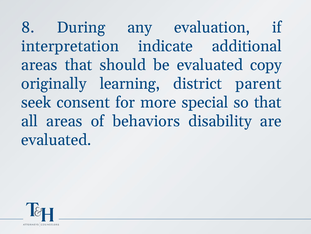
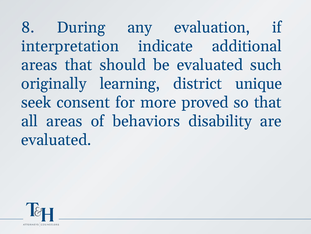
copy: copy -> such
parent: parent -> unique
special: special -> proved
